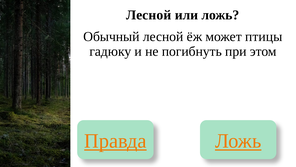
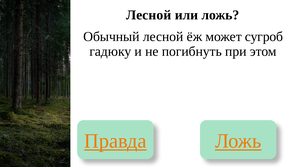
птицы: птицы -> сугроб
